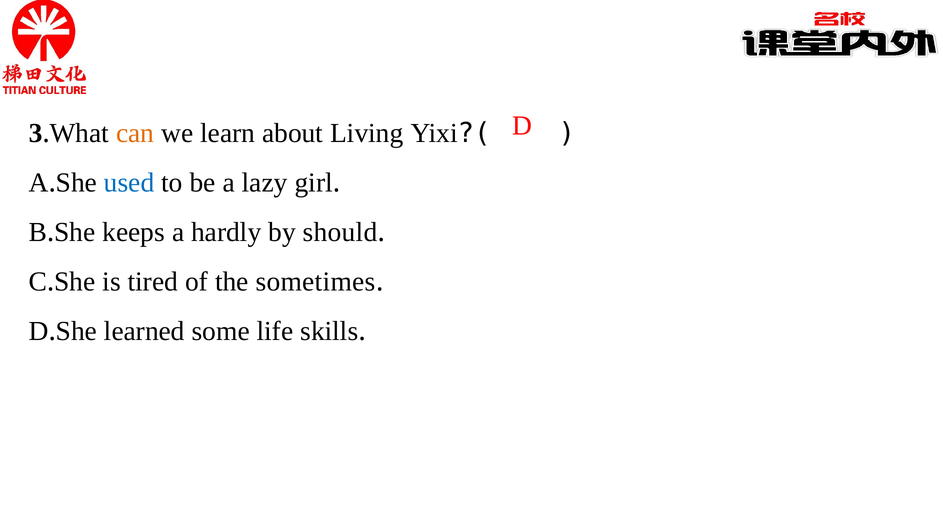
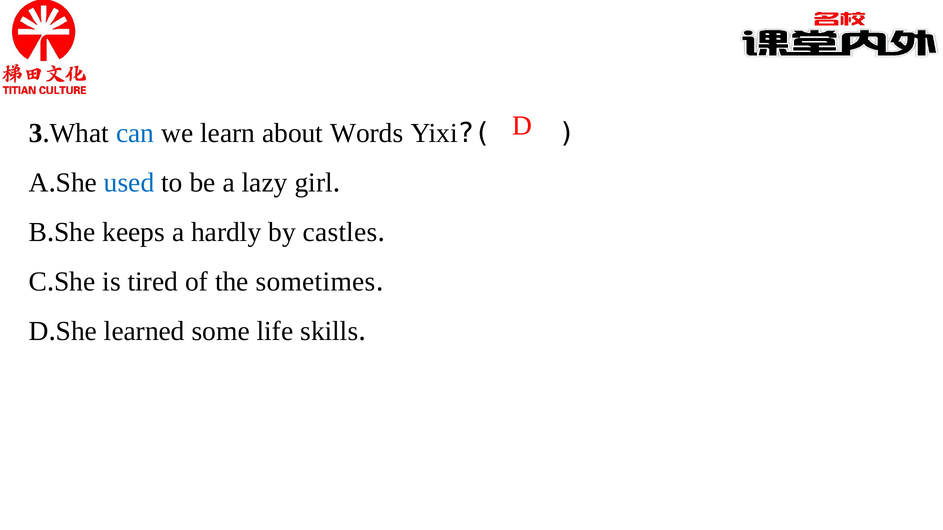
can colour: orange -> blue
Living: Living -> Words
should: should -> castles
